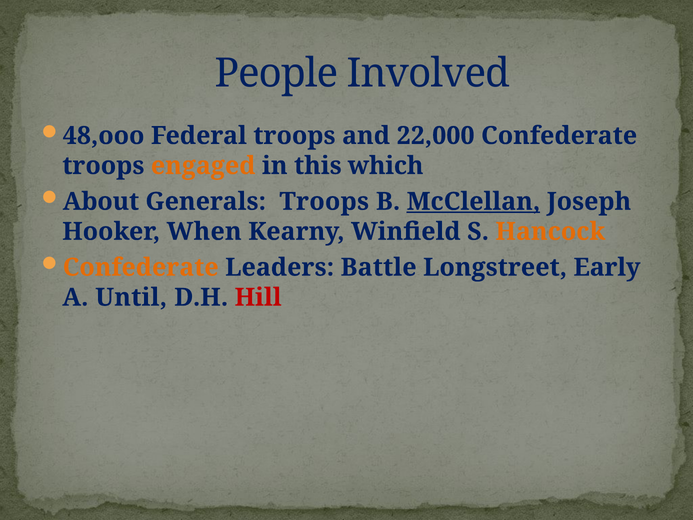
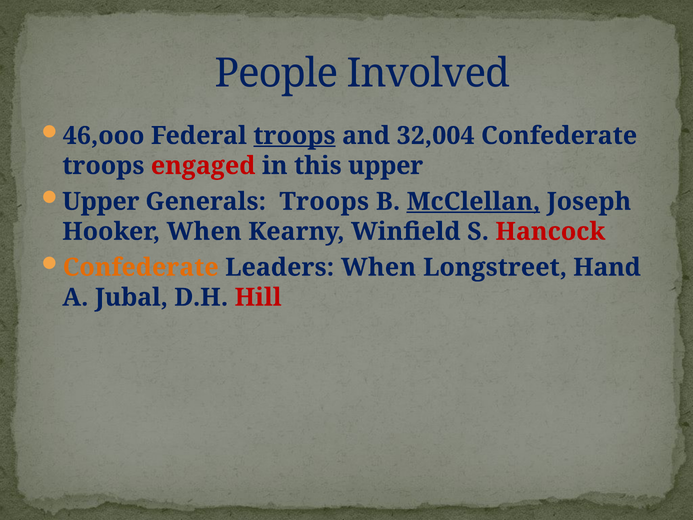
48,ooo: 48,ooo -> 46,ooo
troops at (294, 136) underline: none -> present
22,000: 22,000 -> 32,004
engaged colour: orange -> red
this which: which -> upper
About at (101, 201): About -> Upper
Hancock colour: orange -> red
Leaders Battle: Battle -> When
Early: Early -> Hand
Until: Until -> Jubal
